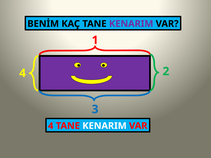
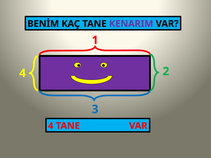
KENARIM at (104, 126) colour: white -> light blue
